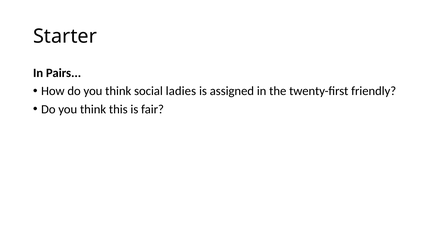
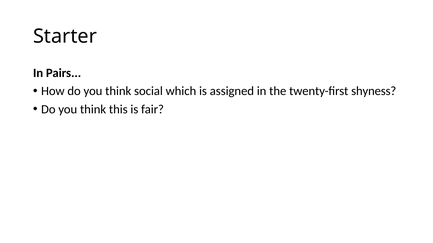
ladies: ladies -> which
friendly: friendly -> shyness
